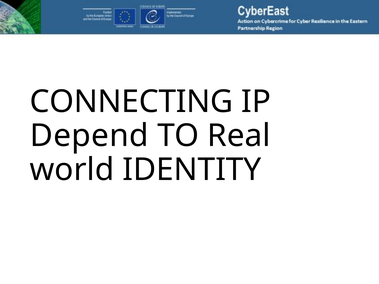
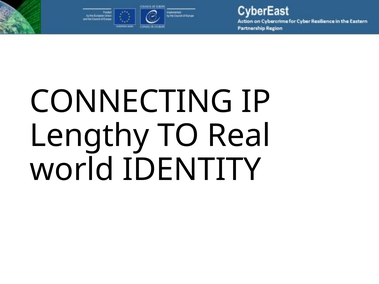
Depend: Depend -> Lengthy
